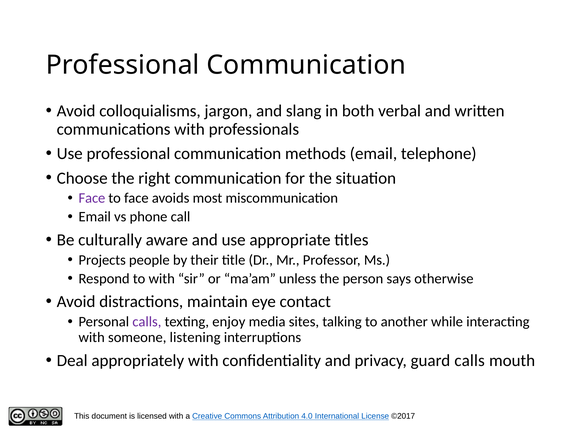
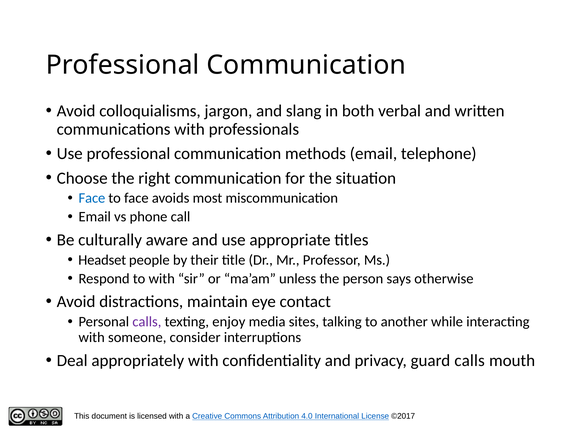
Face at (92, 198) colour: purple -> blue
Projects: Projects -> Headset
listening: listening -> consider
